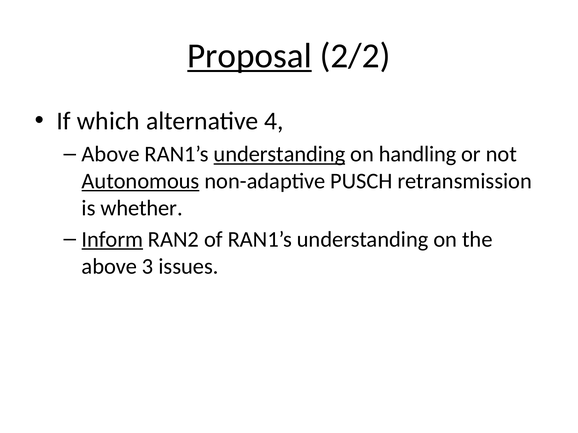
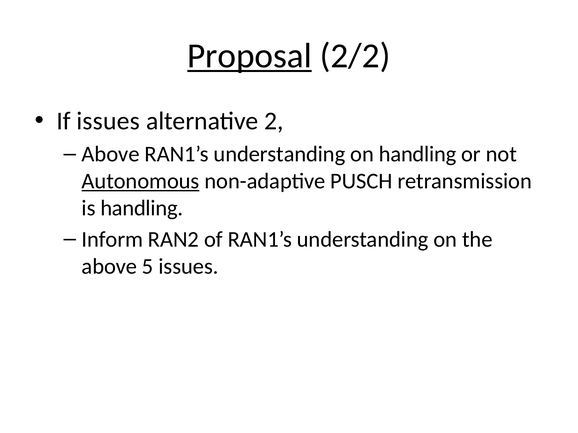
If which: which -> issues
4: 4 -> 2
understanding at (279, 154) underline: present -> none
is whether: whether -> handling
Inform underline: present -> none
3: 3 -> 5
